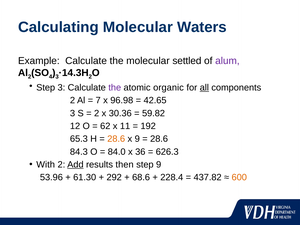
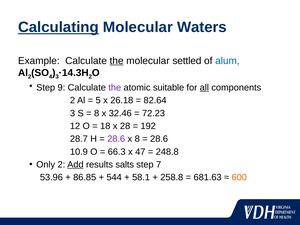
Calculating underline: none -> present
the at (117, 61) underline: none -> present
alum colour: purple -> blue
Step 3: 3 -> 9
organic: organic -> suitable
7: 7 -> 5
96.98: 96.98 -> 26.18
42.65: 42.65 -> 82.64
2 at (97, 113): 2 -> 8
30.36: 30.36 -> 32.46
59.82: 59.82 -> 72.23
62: 62 -> 18
11: 11 -> 28
65.3: 65.3 -> 28.7
28.6 at (116, 139) colour: orange -> purple
x 9: 9 -> 8
84.3: 84.3 -> 10.9
84.0: 84.0 -> 66.3
36: 36 -> 47
626.3: 626.3 -> 248.8
With: With -> Only
then: then -> salts
step 9: 9 -> 7
61.30: 61.30 -> 86.85
292: 292 -> 544
68.6: 68.6 -> 58.1
228.4: 228.4 -> 258.8
437.82: 437.82 -> 681.63
